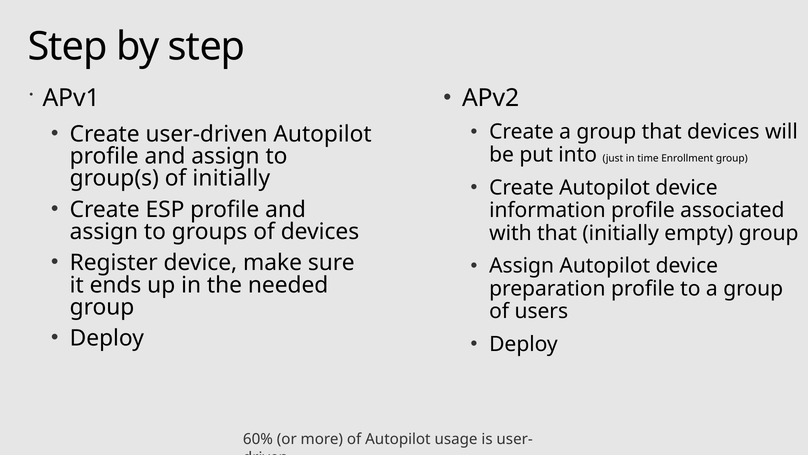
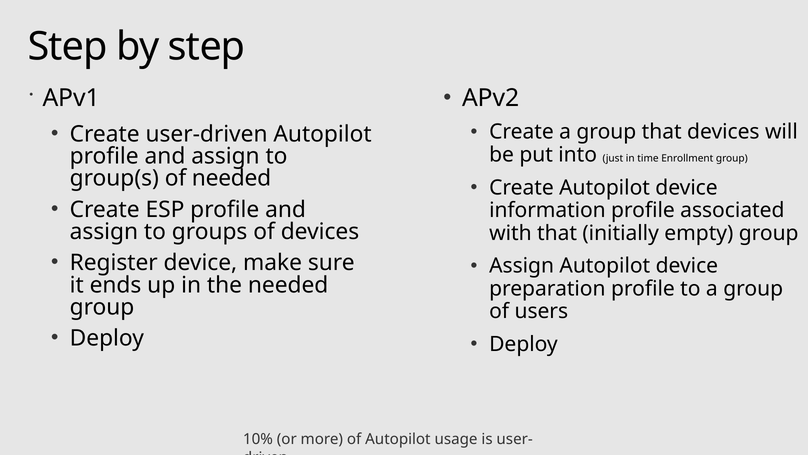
of initially: initially -> needed
60%: 60% -> 10%
